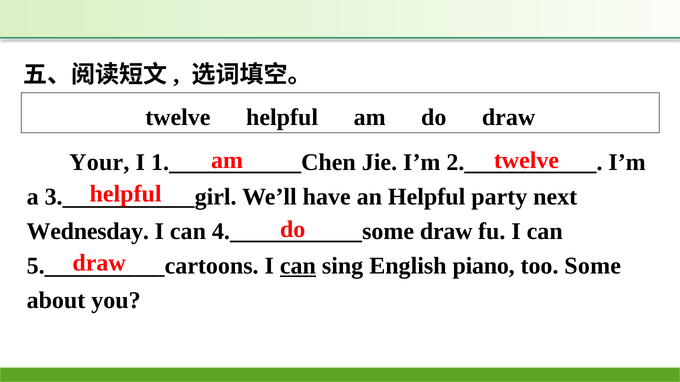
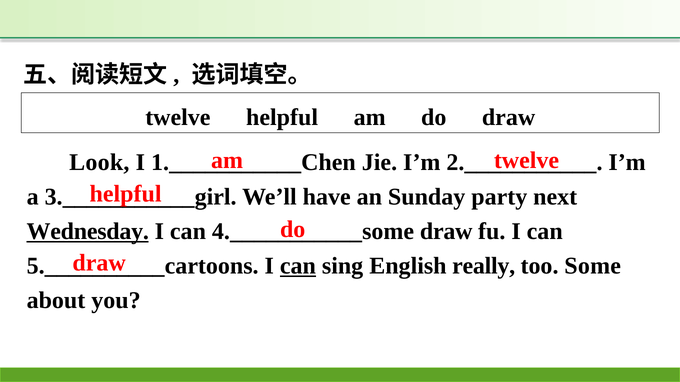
Your: Your -> Look
an Helpful: Helpful -> Sunday
Wednesday underline: none -> present
piano: piano -> really
